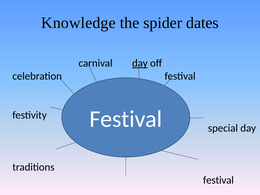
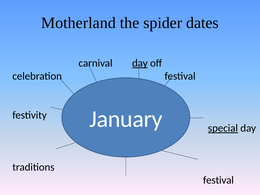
Knowledge: Knowledge -> Motherland
Festival at (126, 119): Festival -> January
special underline: none -> present
